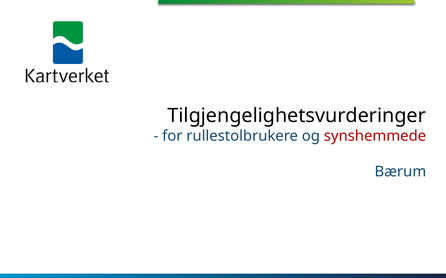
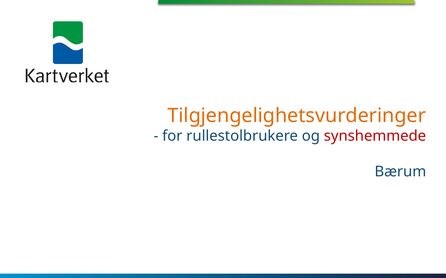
Tilgjengelighetsvurderinger colour: black -> orange
